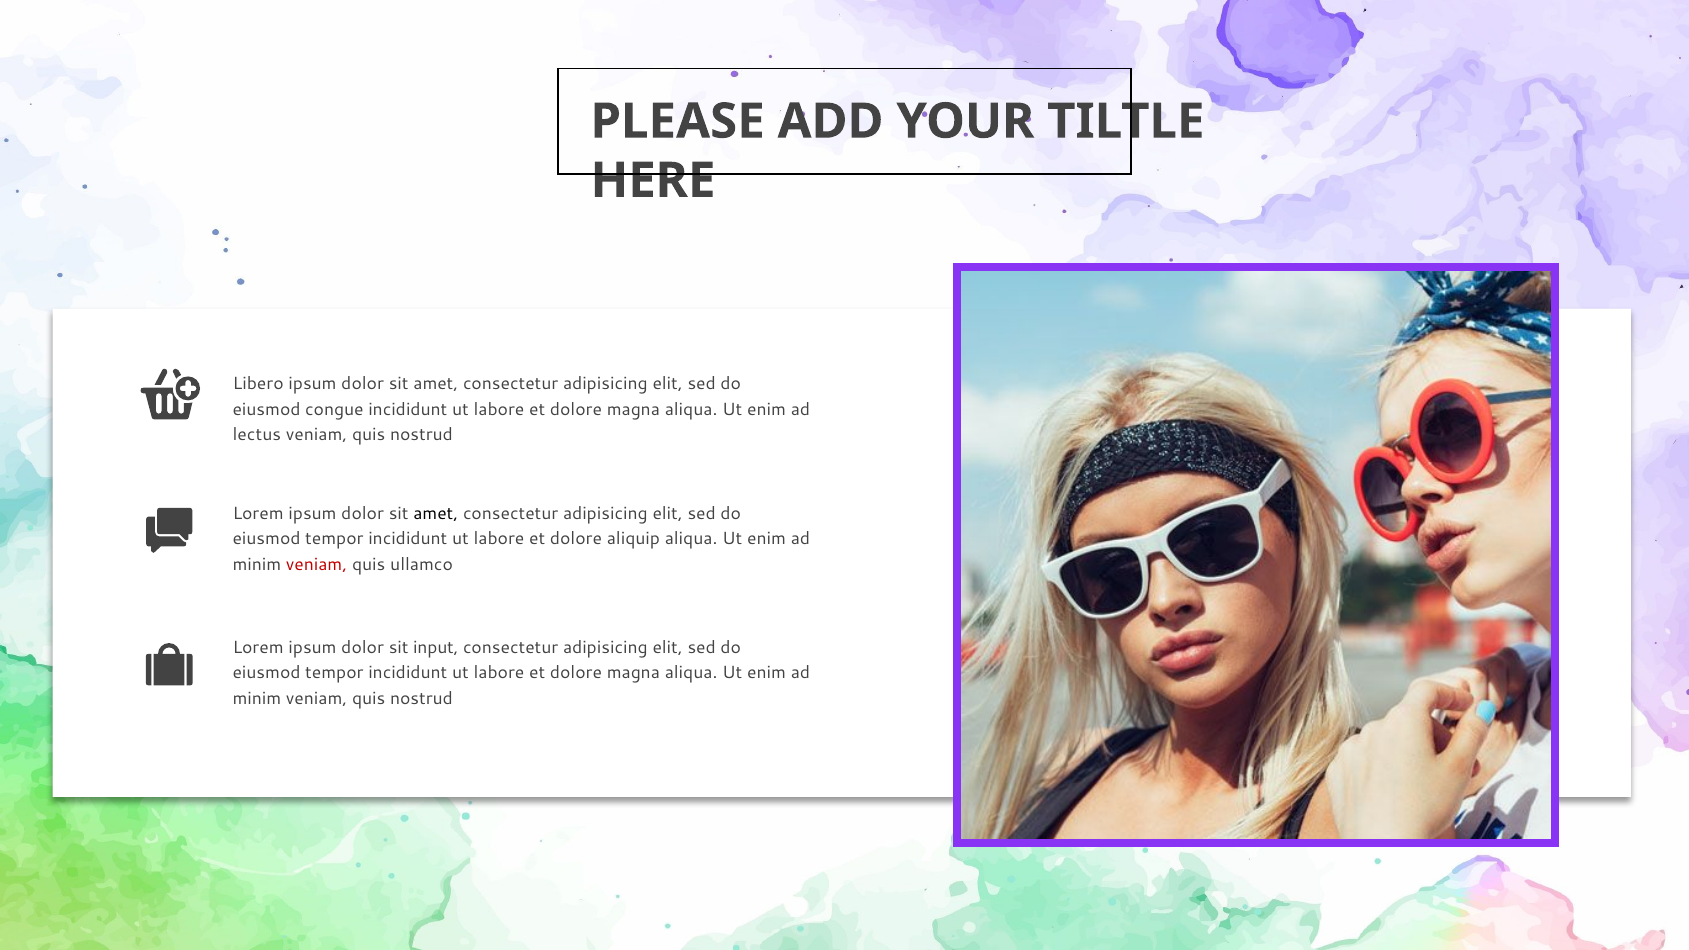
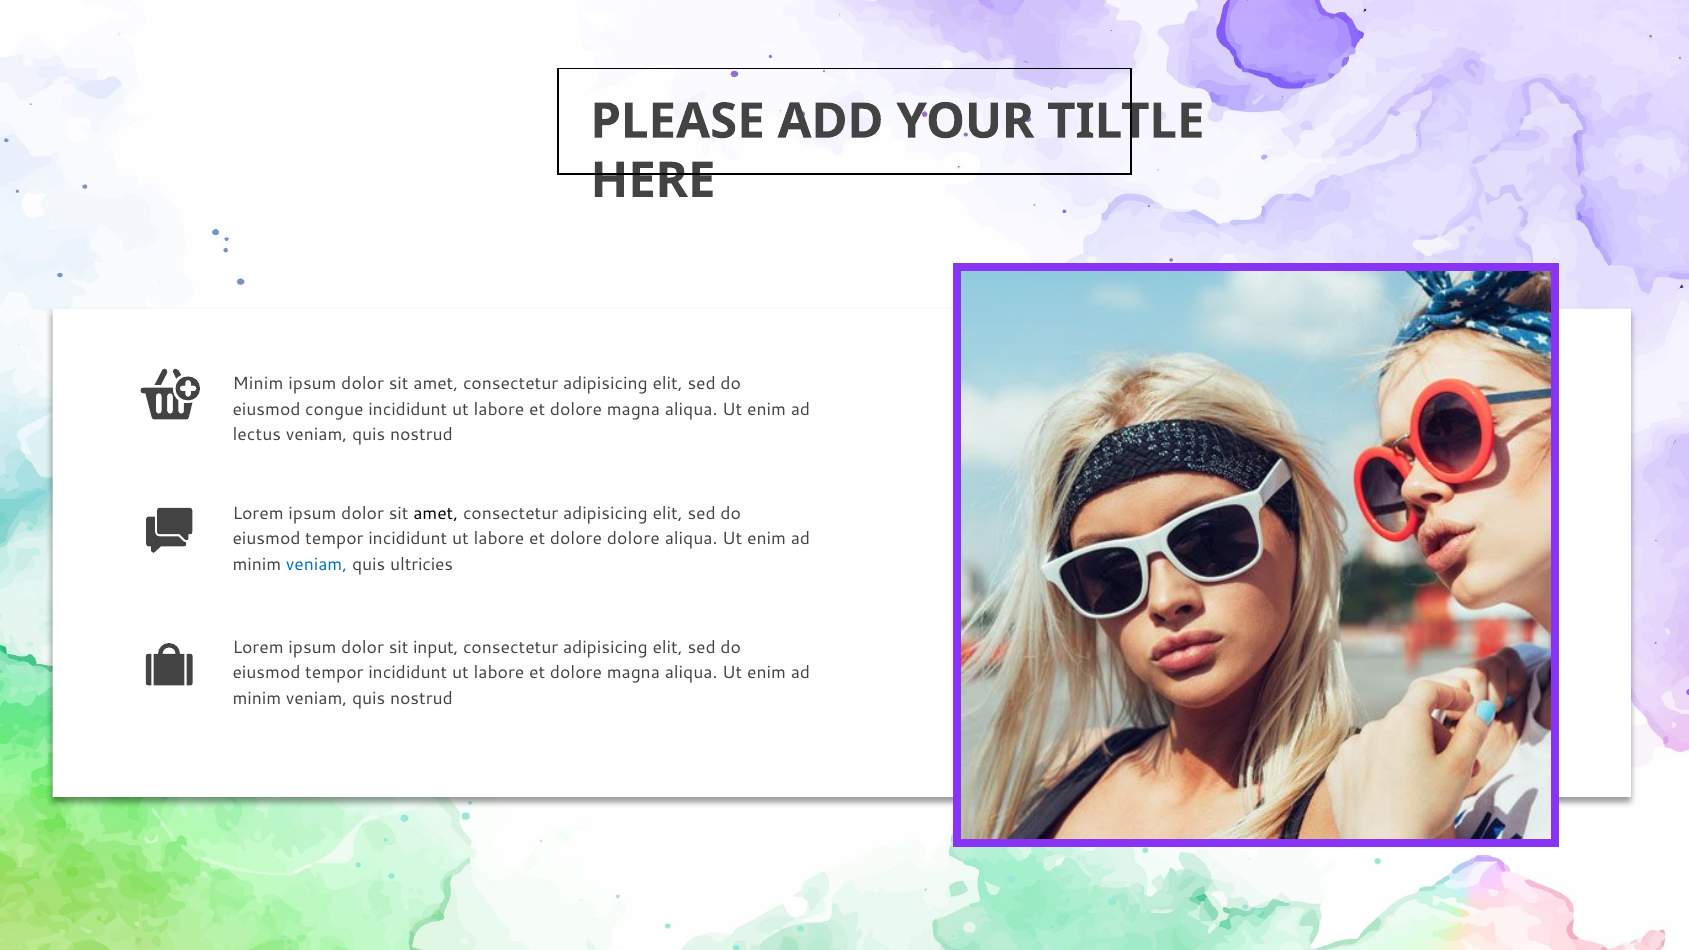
Libero at (258, 384): Libero -> Minim
dolore aliquip: aliquip -> dolore
veniam at (317, 565) colour: red -> blue
ullamco: ullamco -> ultricies
